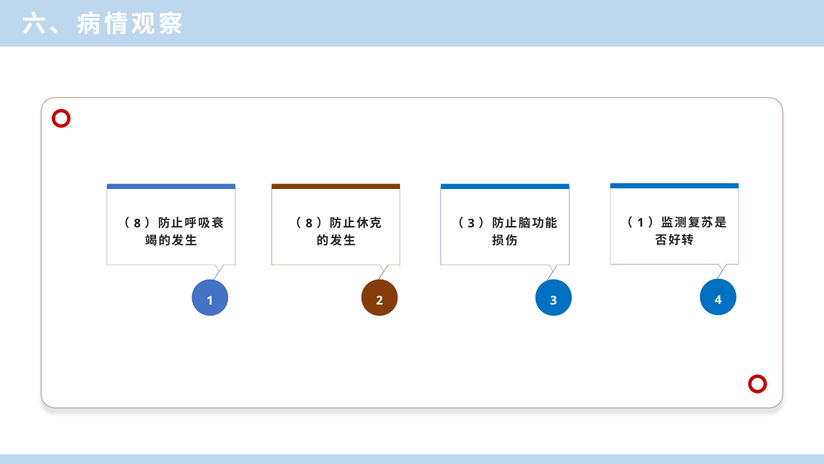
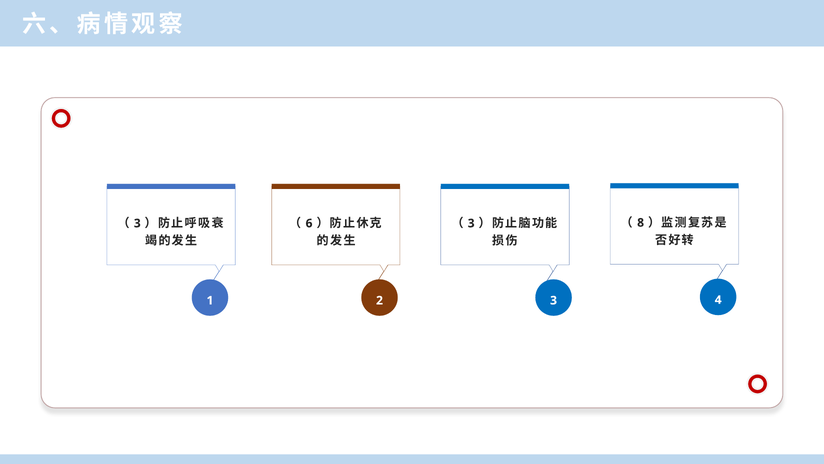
1 at (641, 222): 1 -> 8
8 at (137, 223): 8 -> 3
8 at (309, 223): 8 -> 6
